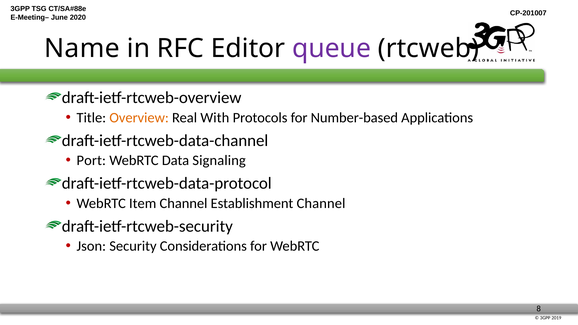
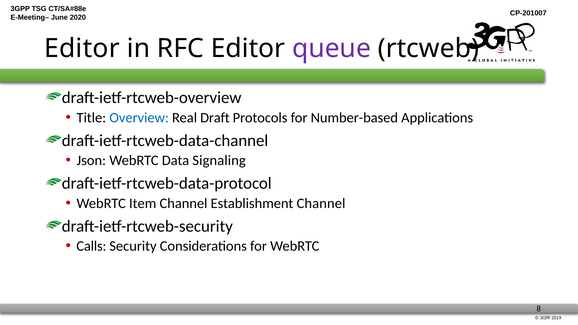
Name at (82, 49): Name -> Editor
Overview colour: orange -> blue
With: With -> Draft
Port: Port -> Json
Json: Json -> Calls
